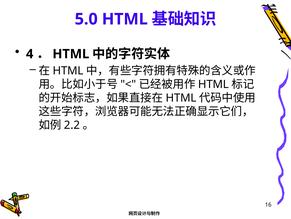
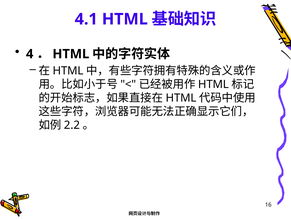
5.0: 5.0 -> 4.1
